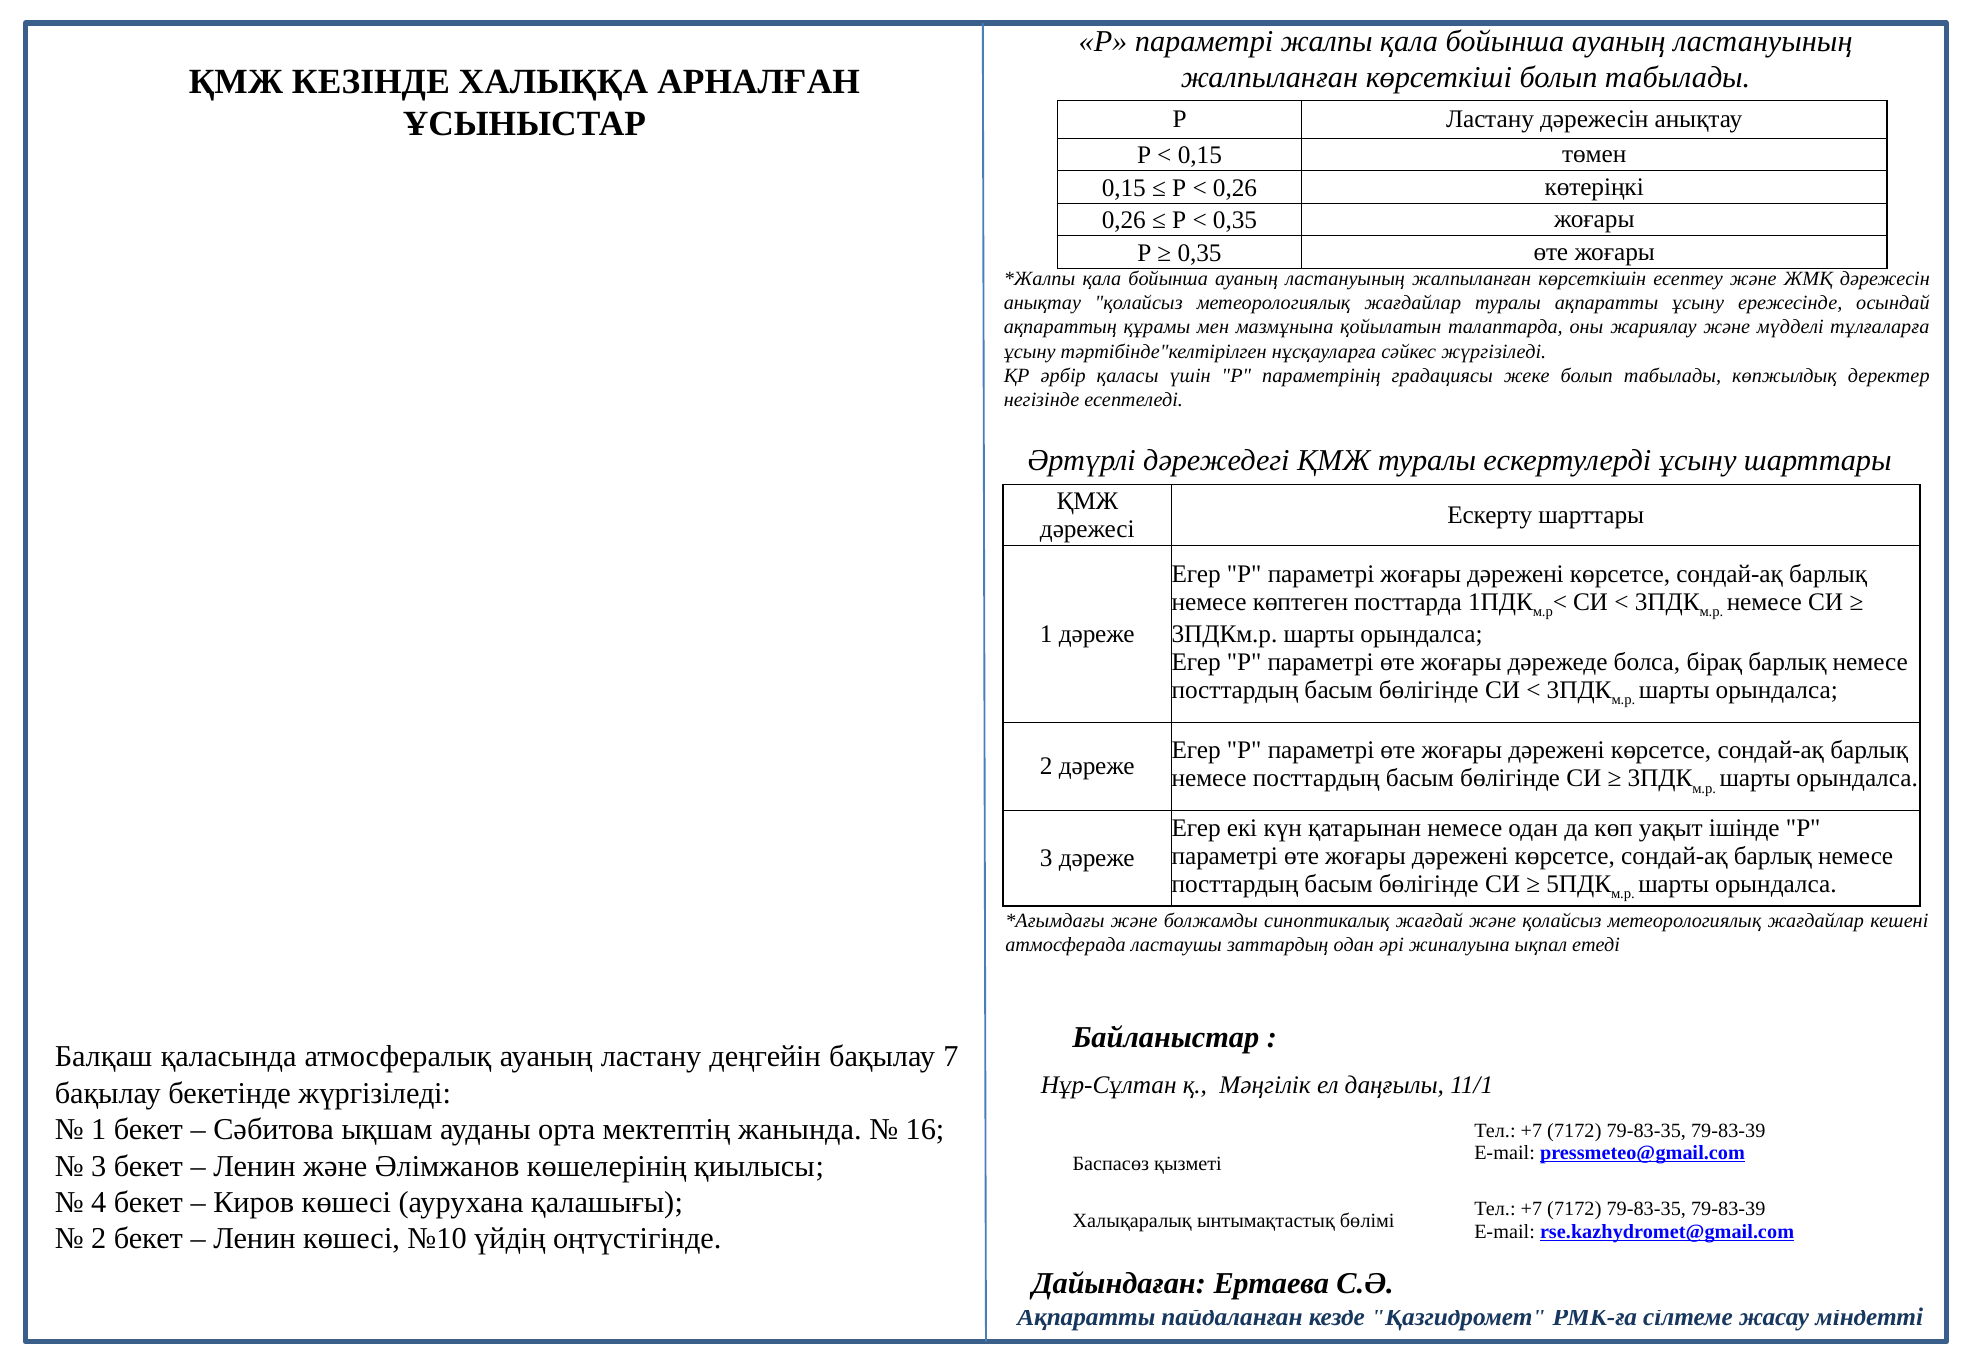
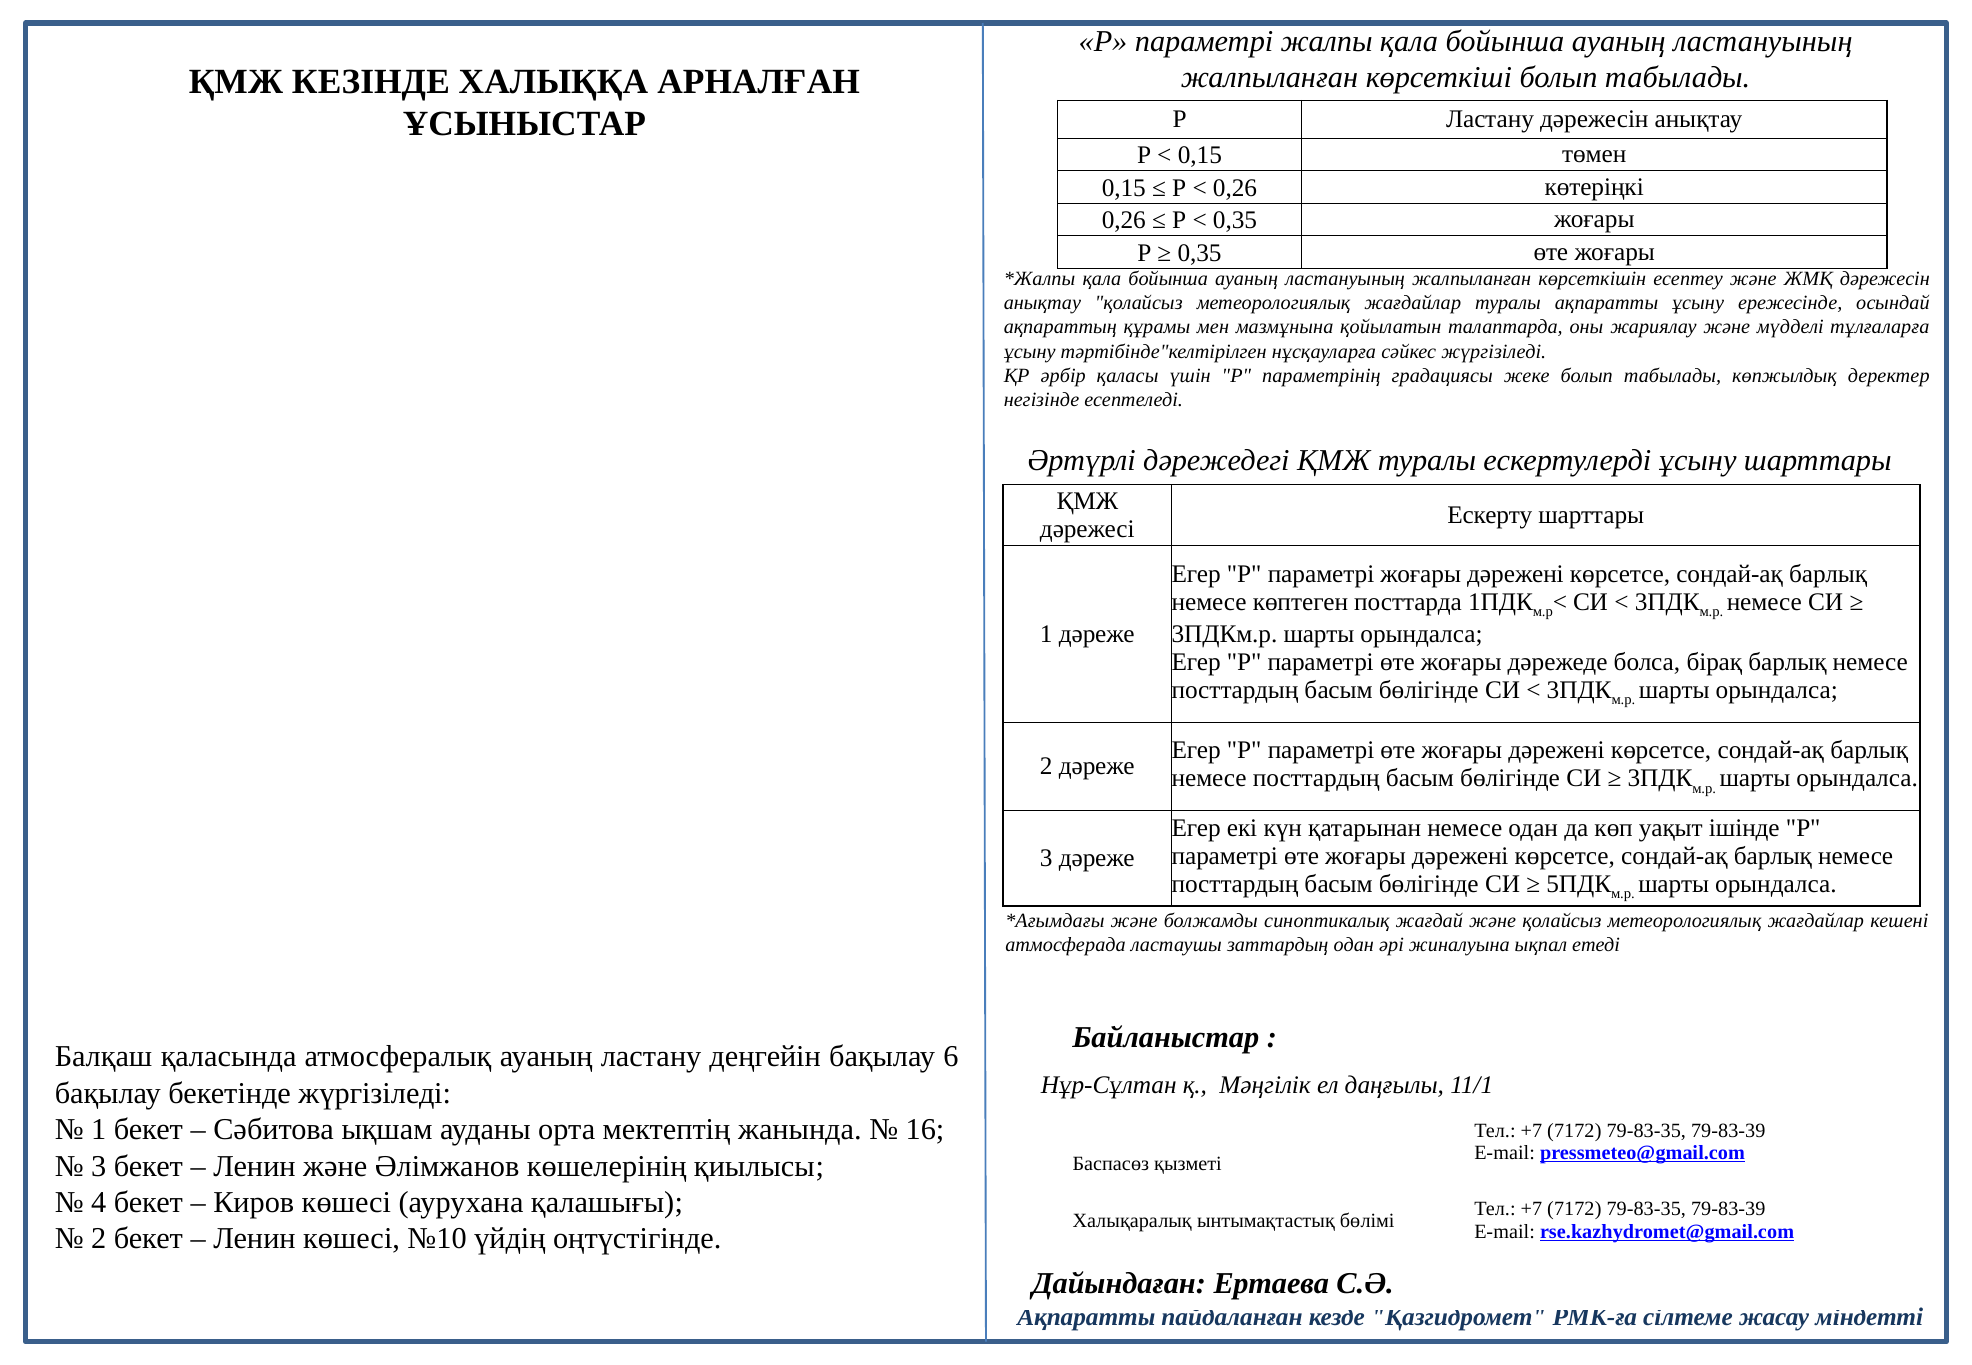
7: 7 -> 6
